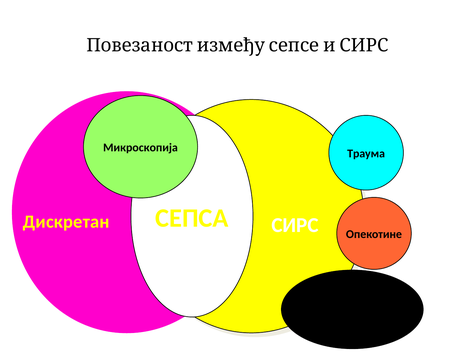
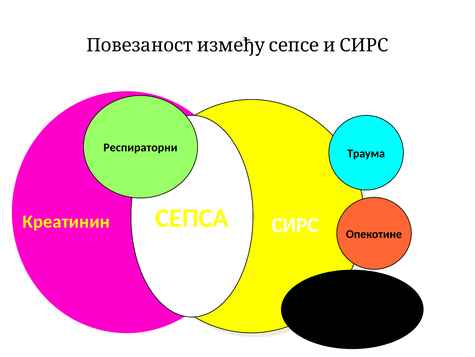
Микроскопија: Микроскопија -> Респираторни
Дискретан: Дискретан -> Креатинин
